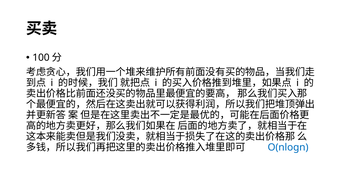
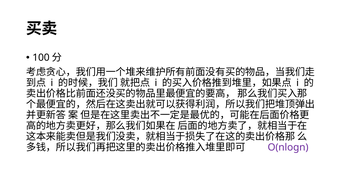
O(nlogn colour: blue -> purple
